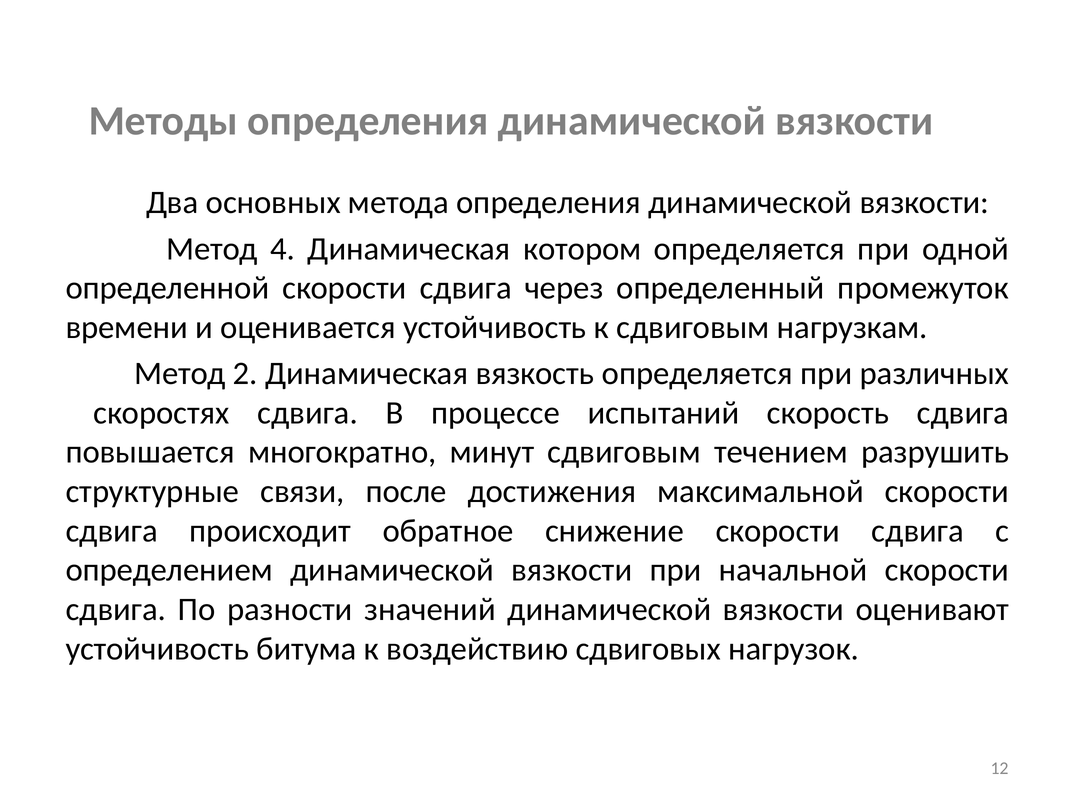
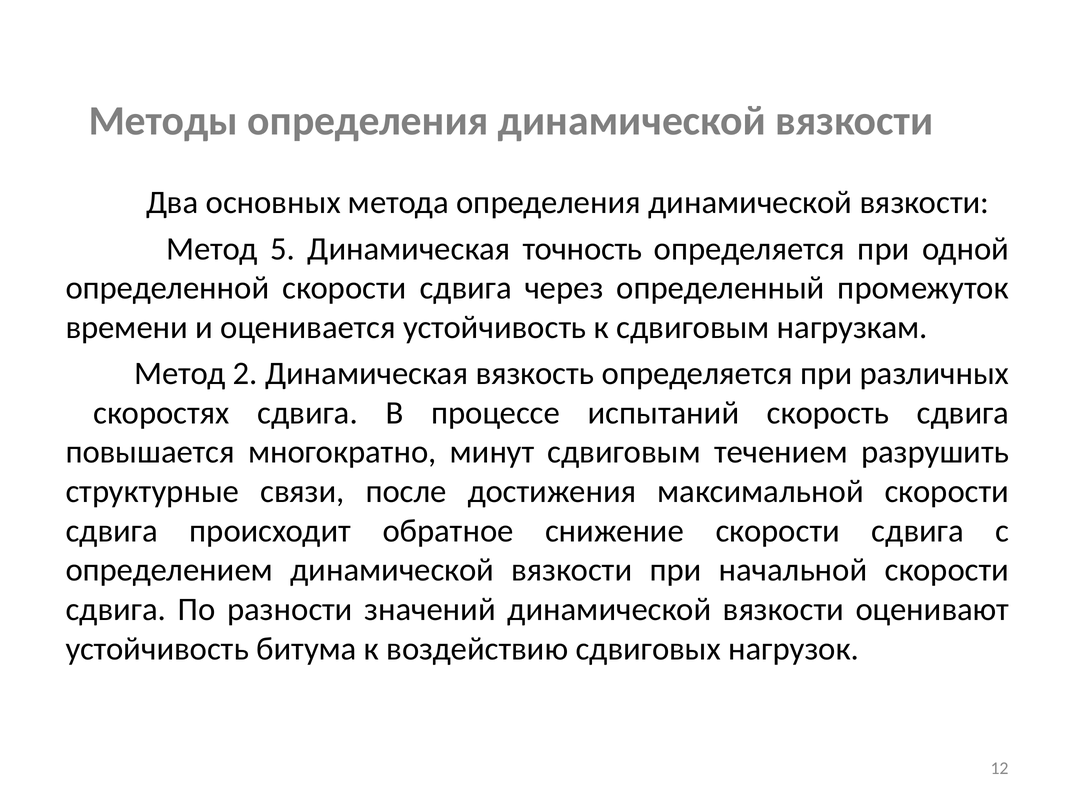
4: 4 -> 5
котором: котором -> точность
